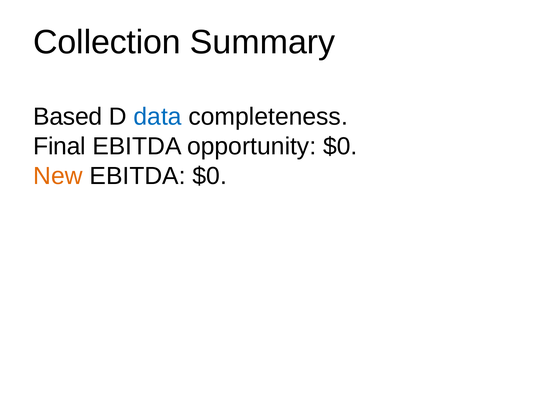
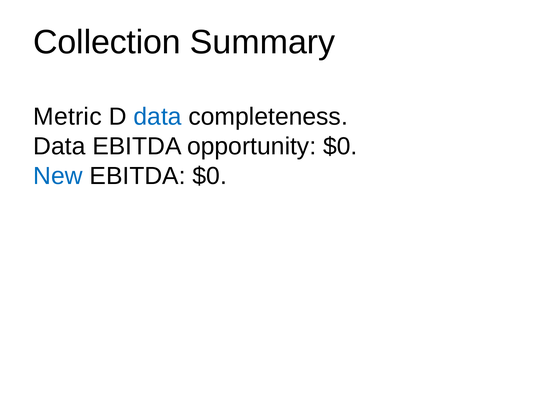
Based: Based -> Metric
Final at (59, 146): Final -> Data
New colour: orange -> blue
